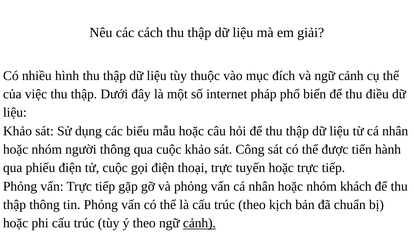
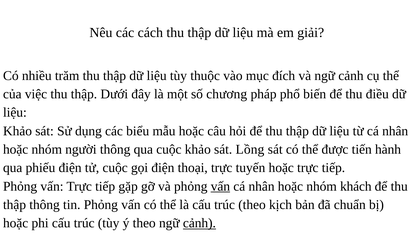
hình: hình -> trăm
internet: internet -> chương
Công: Công -> Lồng
vấn at (220, 186) underline: none -> present
